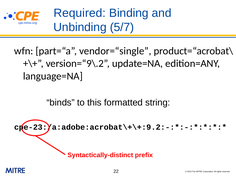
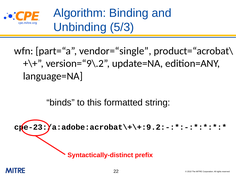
Required: Required -> Algorithm
5/7: 5/7 -> 5/3
